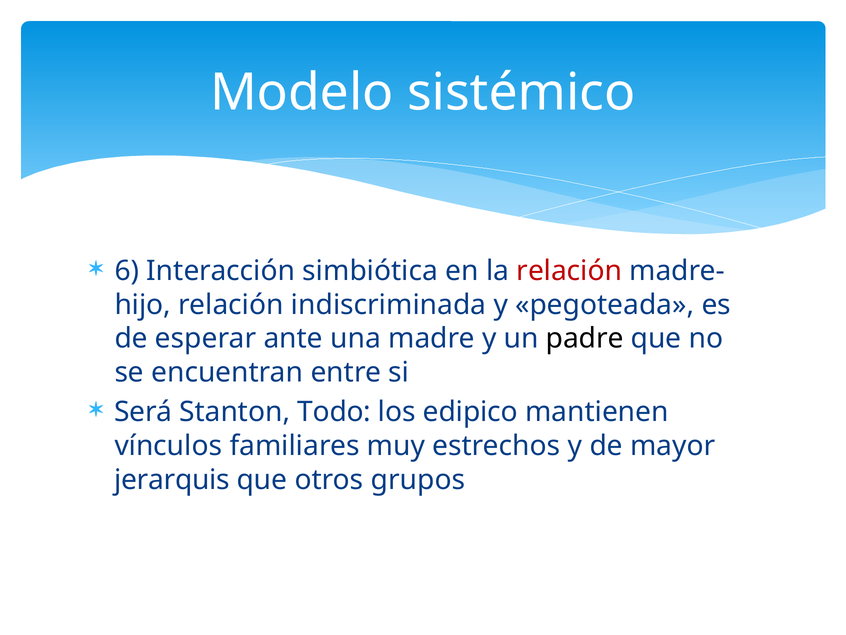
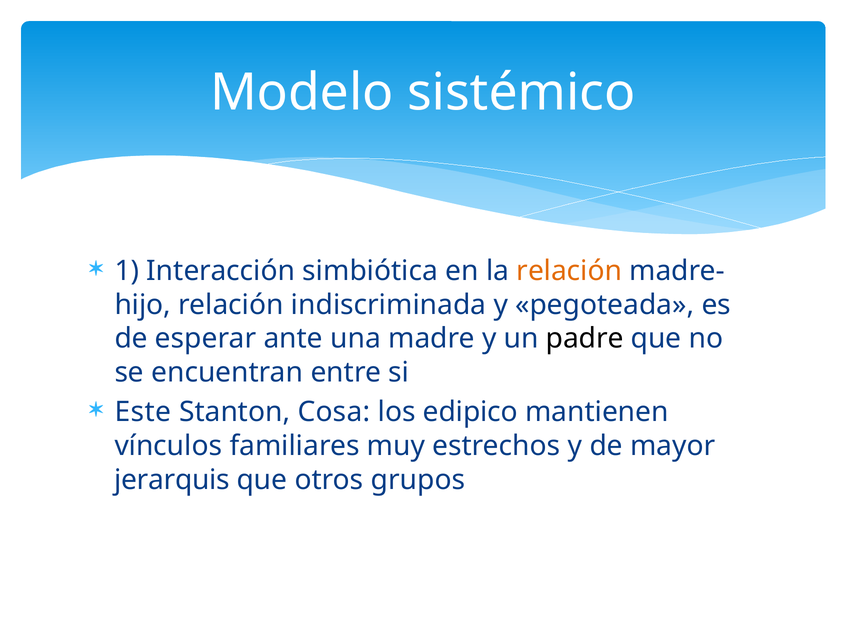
6: 6 -> 1
relación at (569, 271) colour: red -> orange
Será: Será -> Este
Todo: Todo -> Cosa
